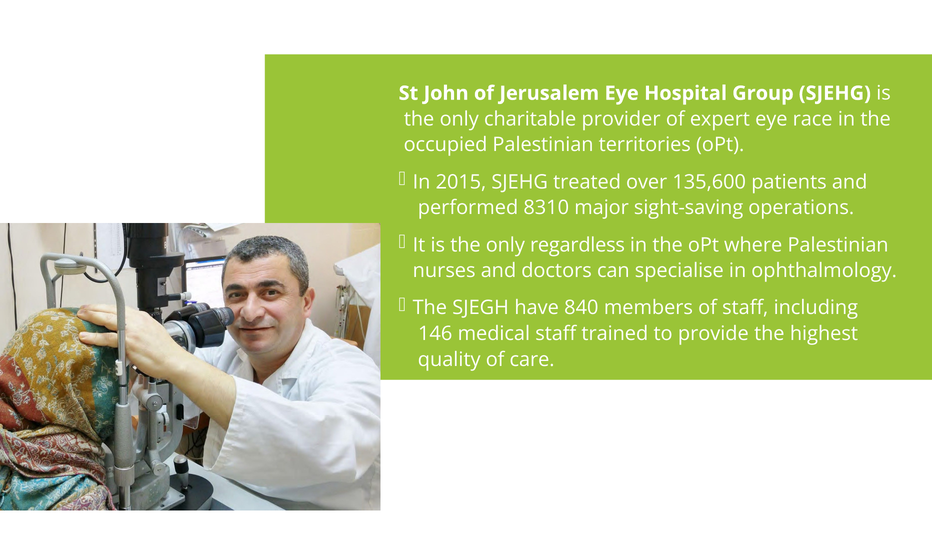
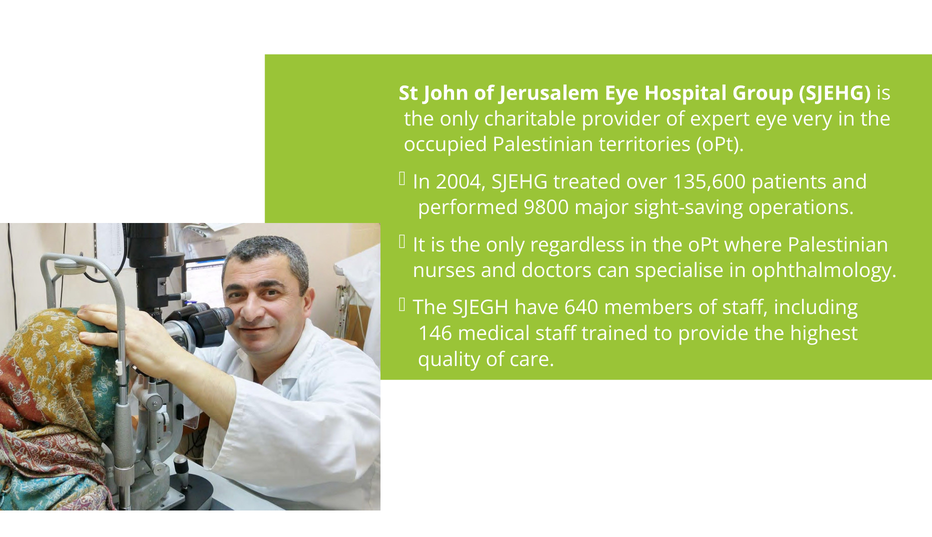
race: race -> very
2015: 2015 -> 2004
8310: 8310 -> 9800
840: 840 -> 640
